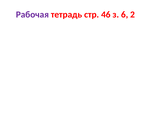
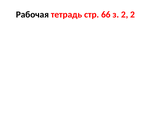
Рабочая colour: purple -> black
46: 46 -> 66
з 6: 6 -> 2
